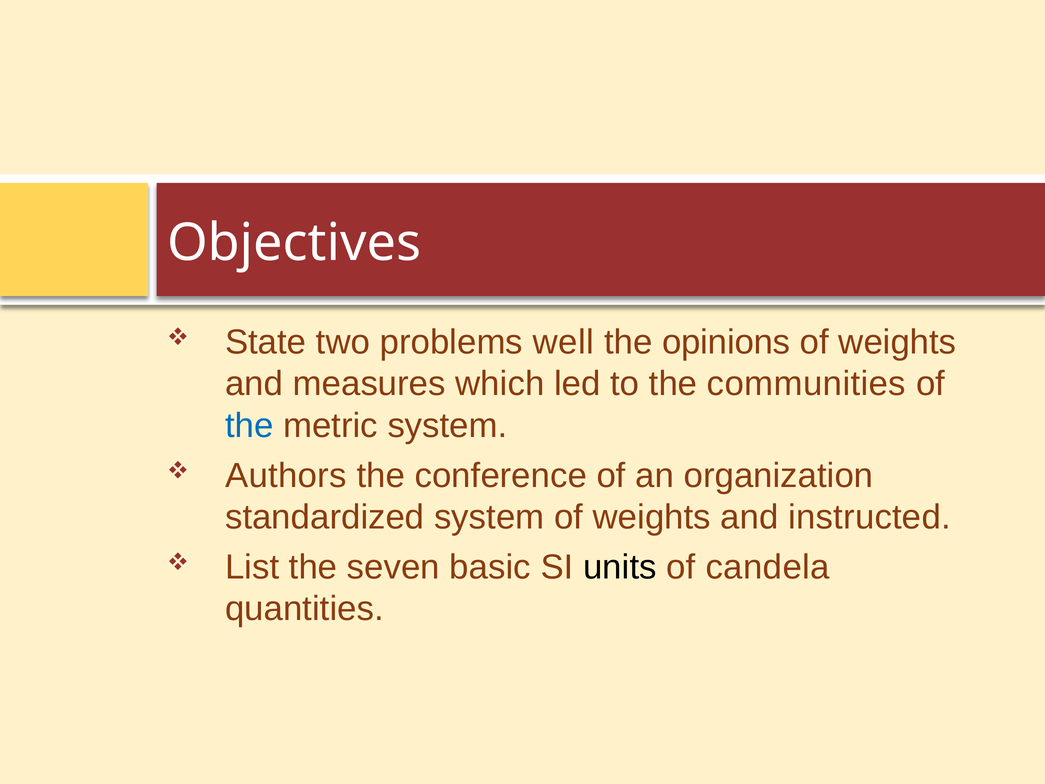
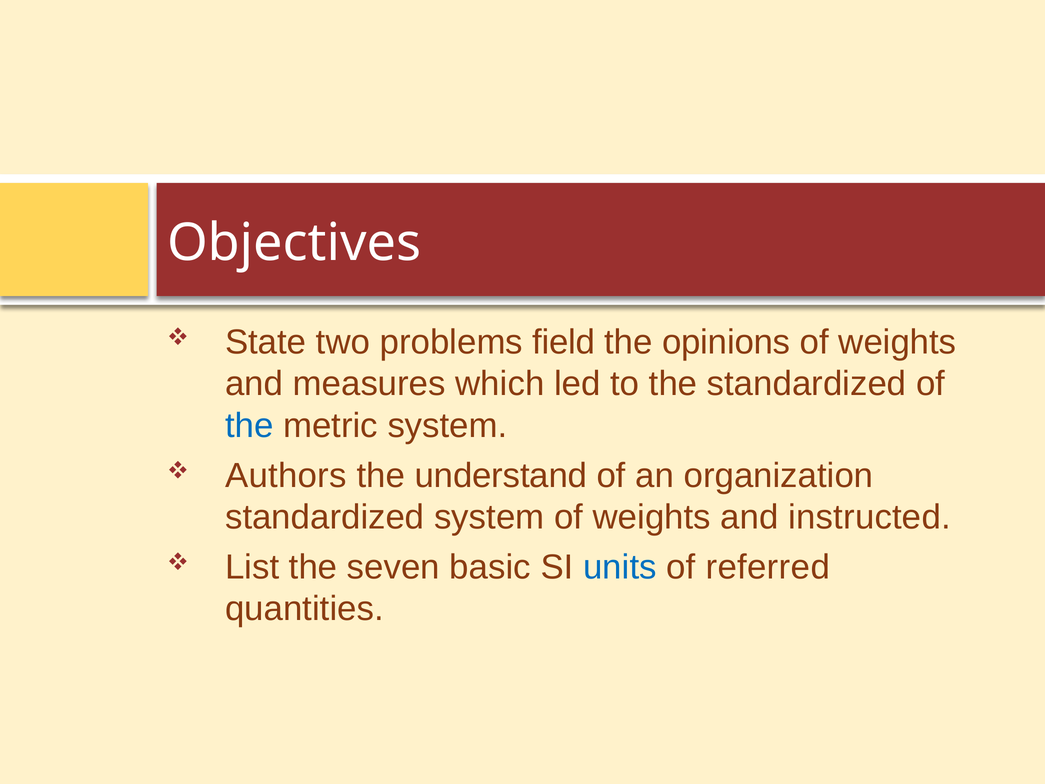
well: well -> field
the communities: communities -> standardized
conference: conference -> understand
units colour: black -> blue
candela: candela -> referred
